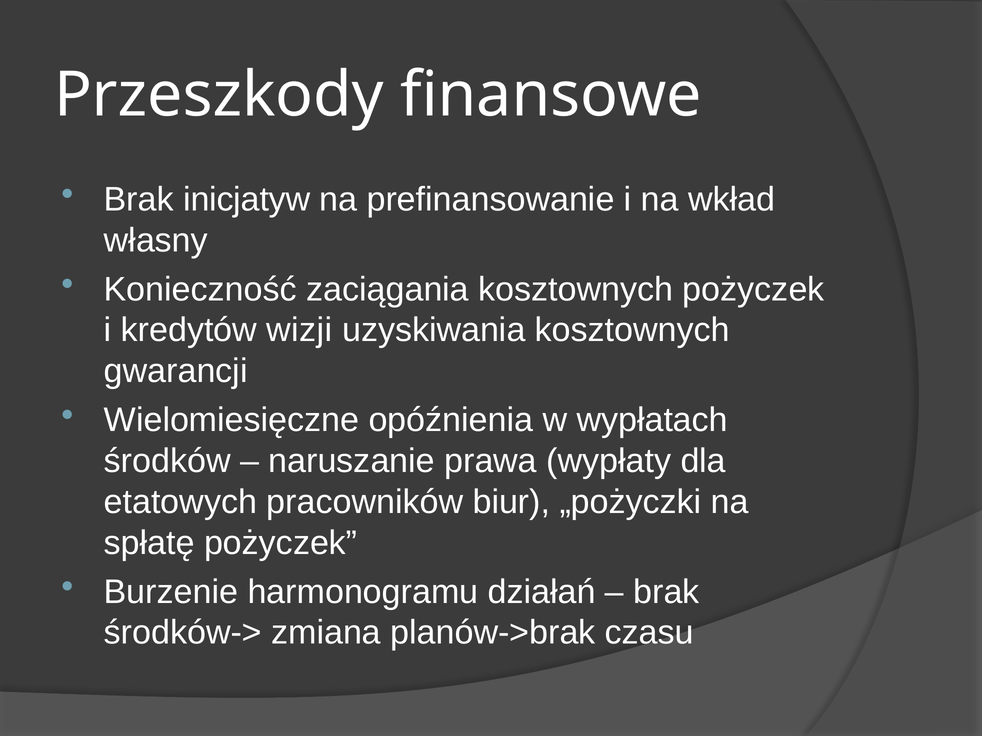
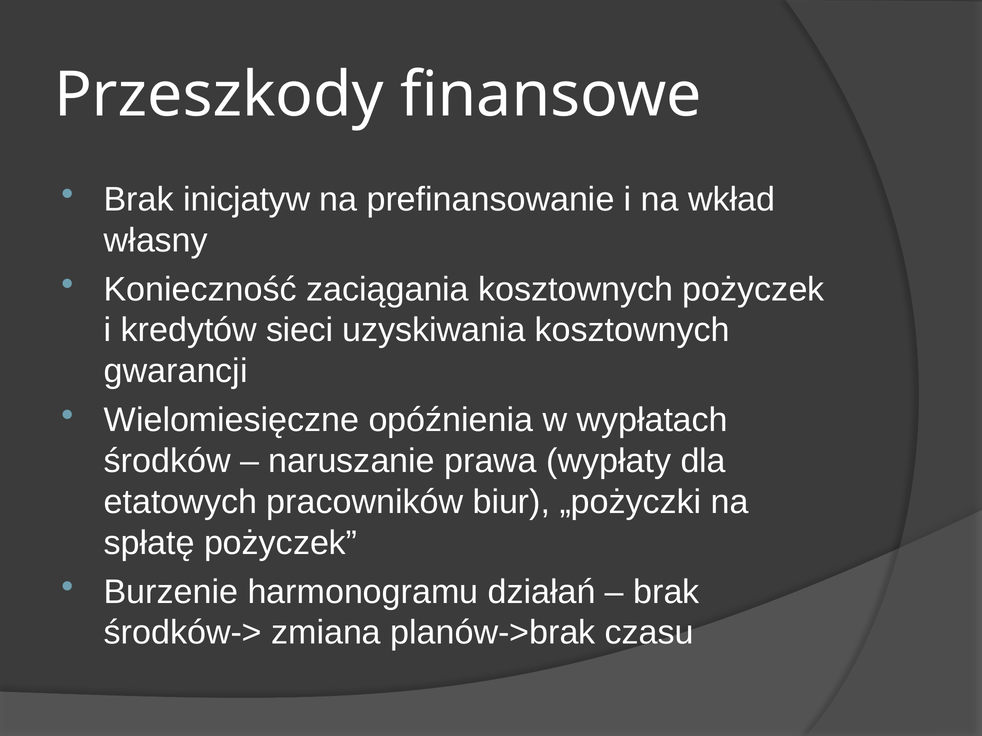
wizji: wizji -> sieci
